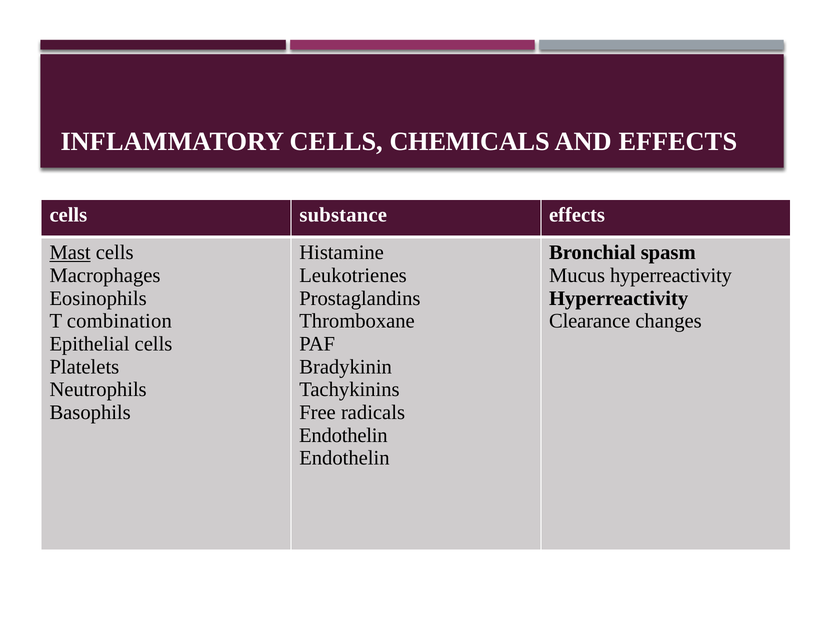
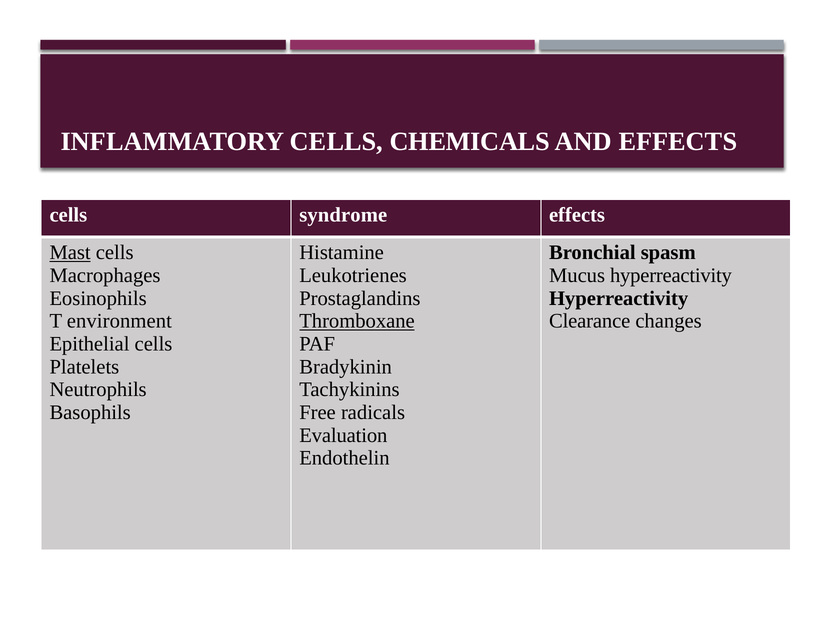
substance: substance -> syndrome
combination: combination -> environment
Thromboxane underline: none -> present
Endothelin at (343, 435): Endothelin -> Evaluation
